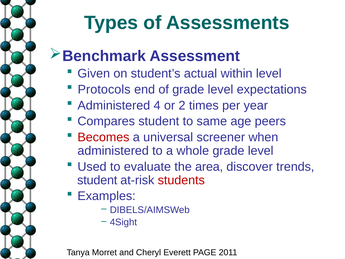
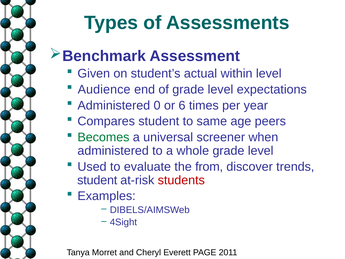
Protocols: Protocols -> Audience
4: 4 -> 0
2: 2 -> 6
Becomes colour: red -> green
area: area -> from
